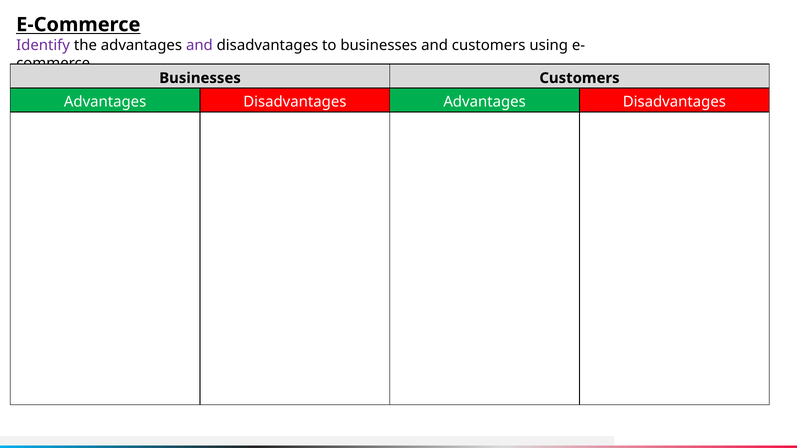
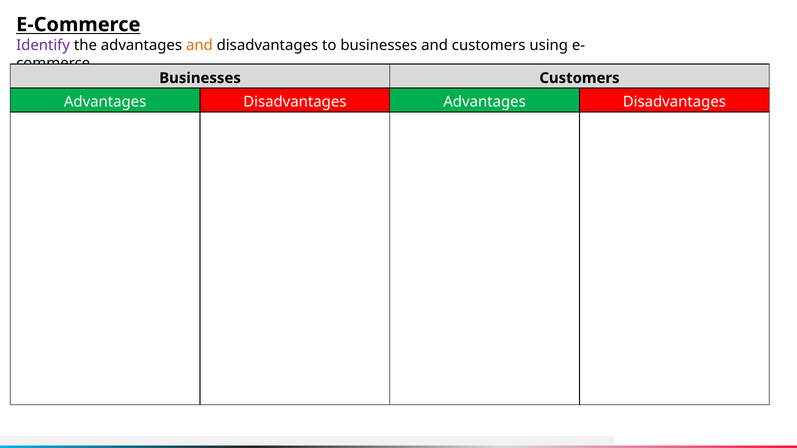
and at (199, 45) colour: purple -> orange
